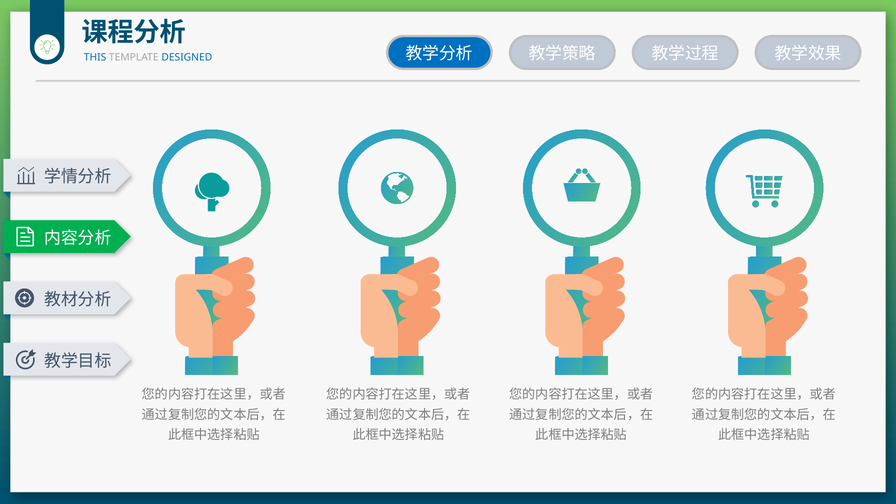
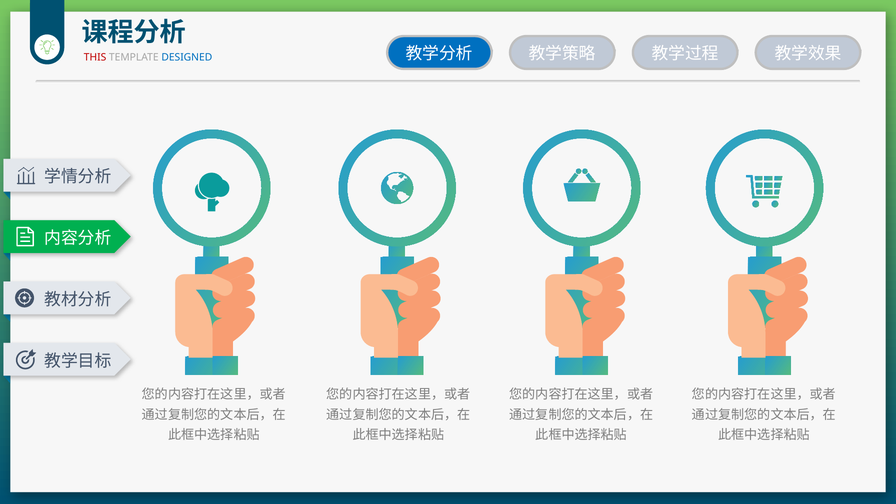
THIS colour: blue -> red
